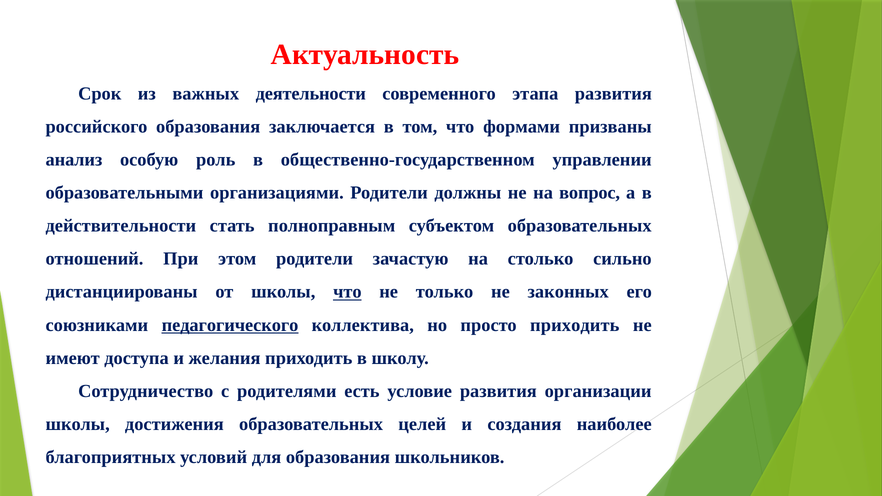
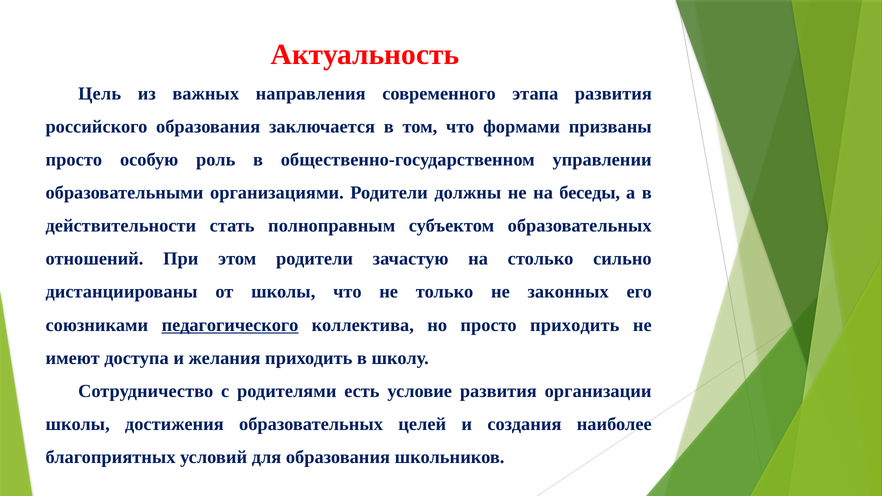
Срок: Срок -> Цель
деятельности: деятельности -> направления
анализ at (74, 160): анализ -> просто
вопрос: вопрос -> беседы
что at (347, 292) underline: present -> none
